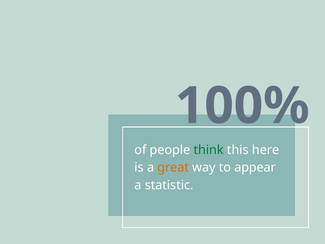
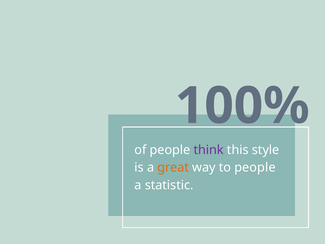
think colour: green -> purple
here: here -> style
to appear: appear -> people
